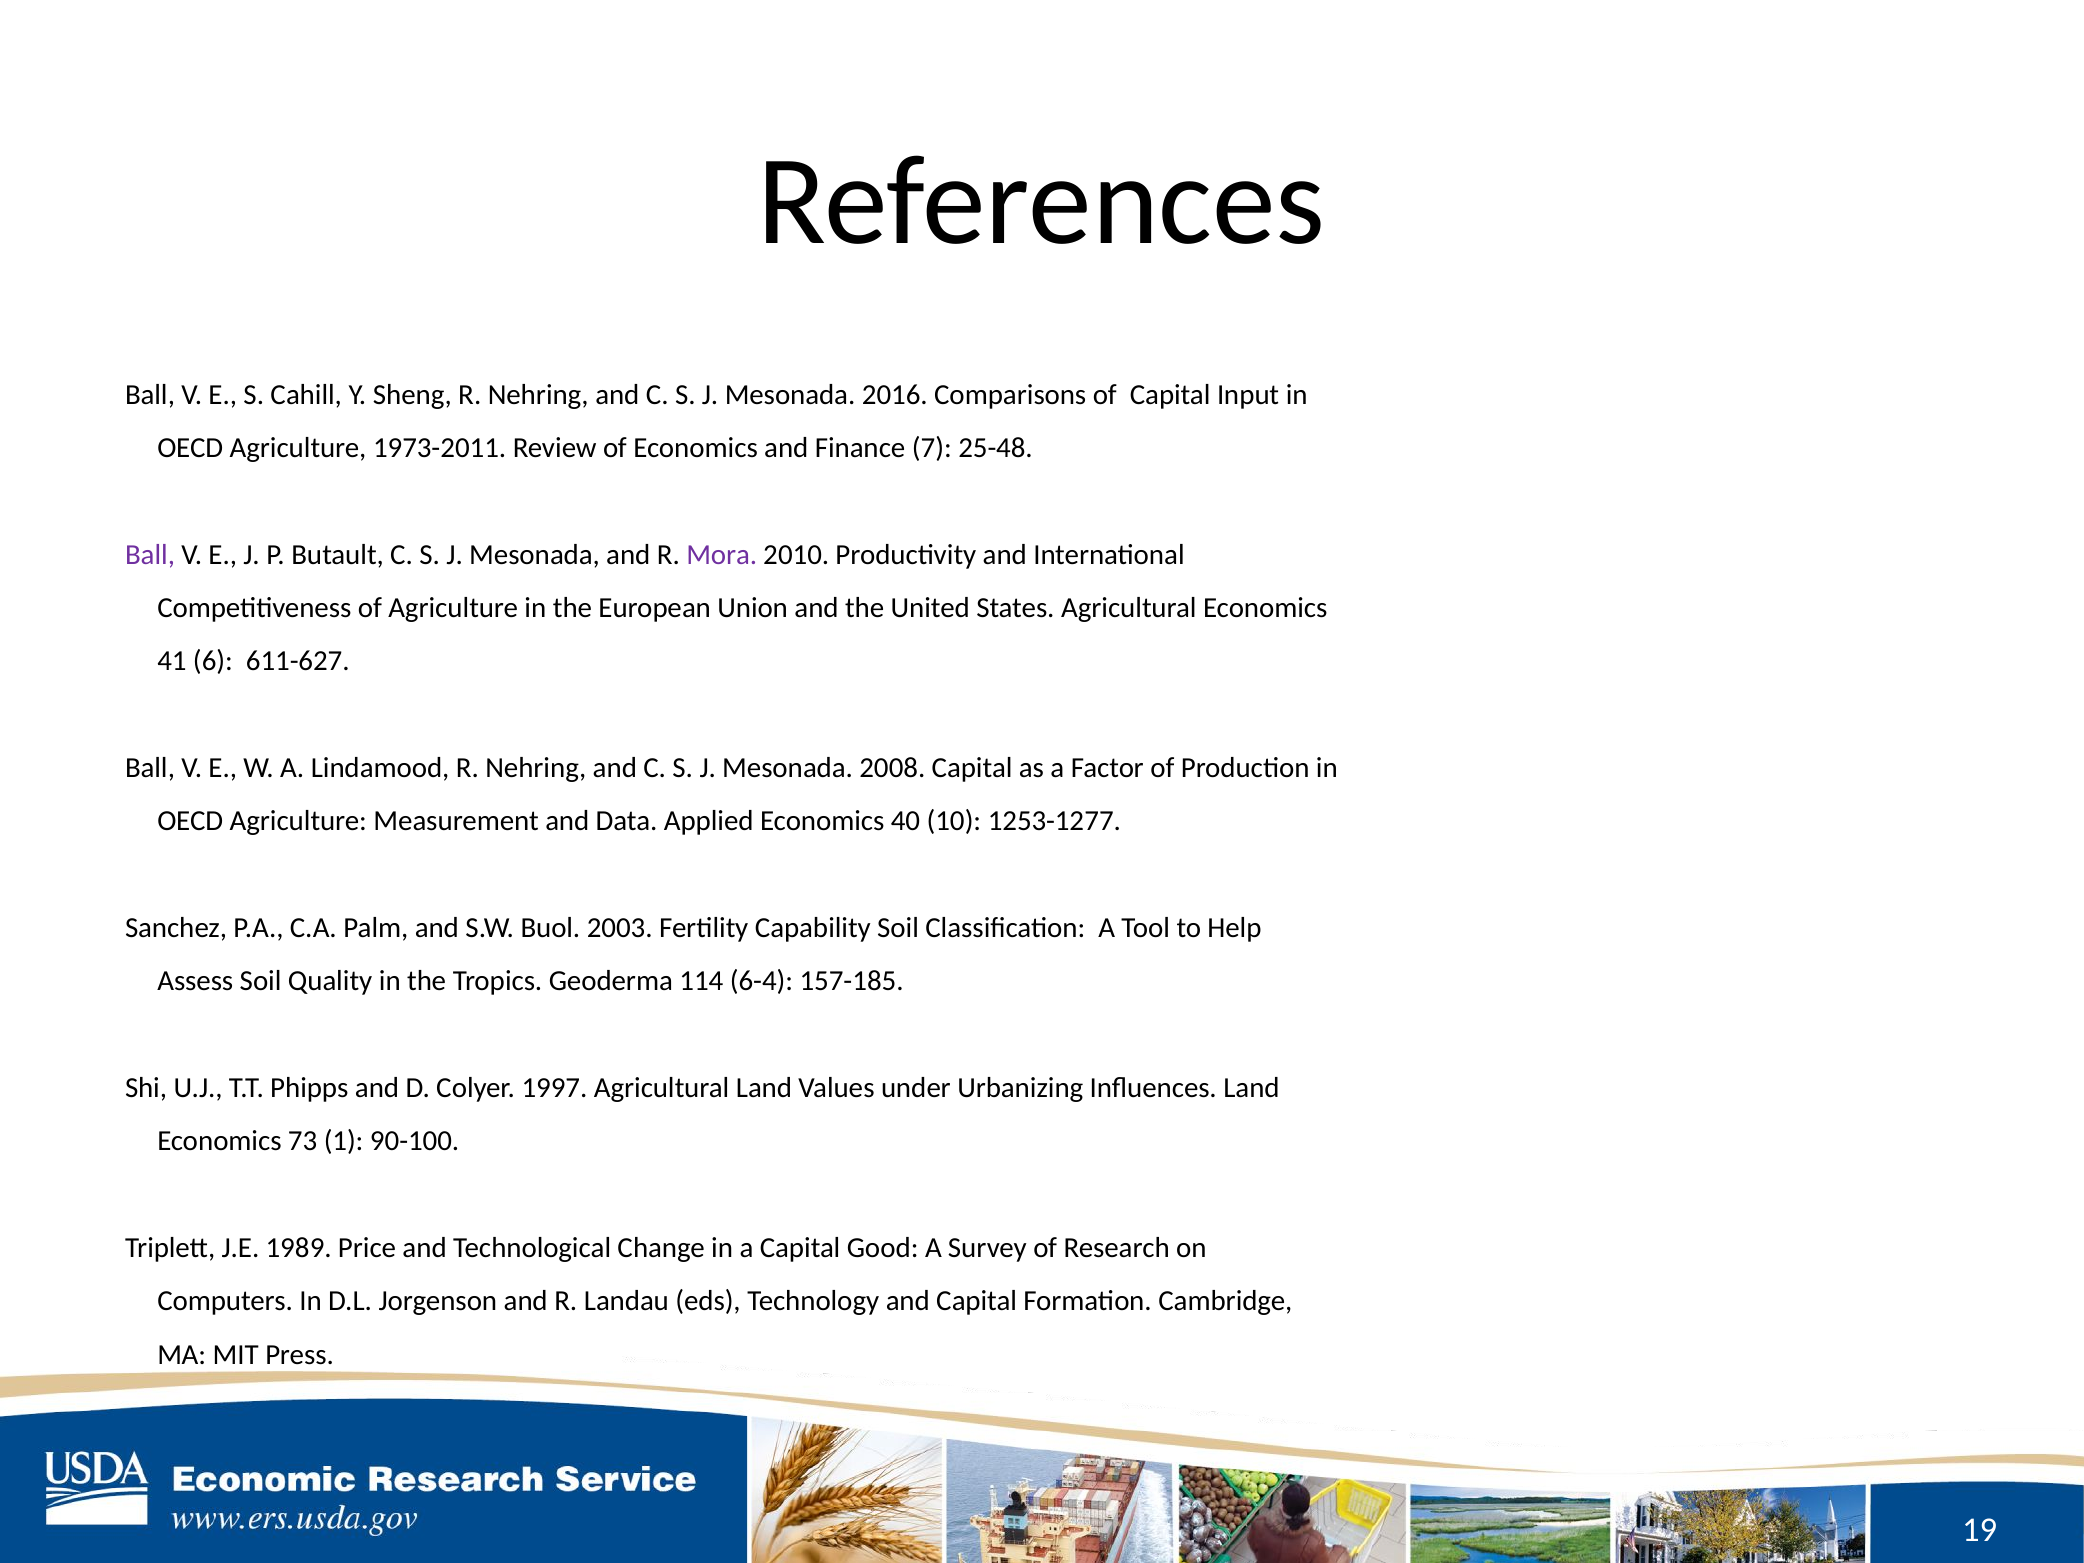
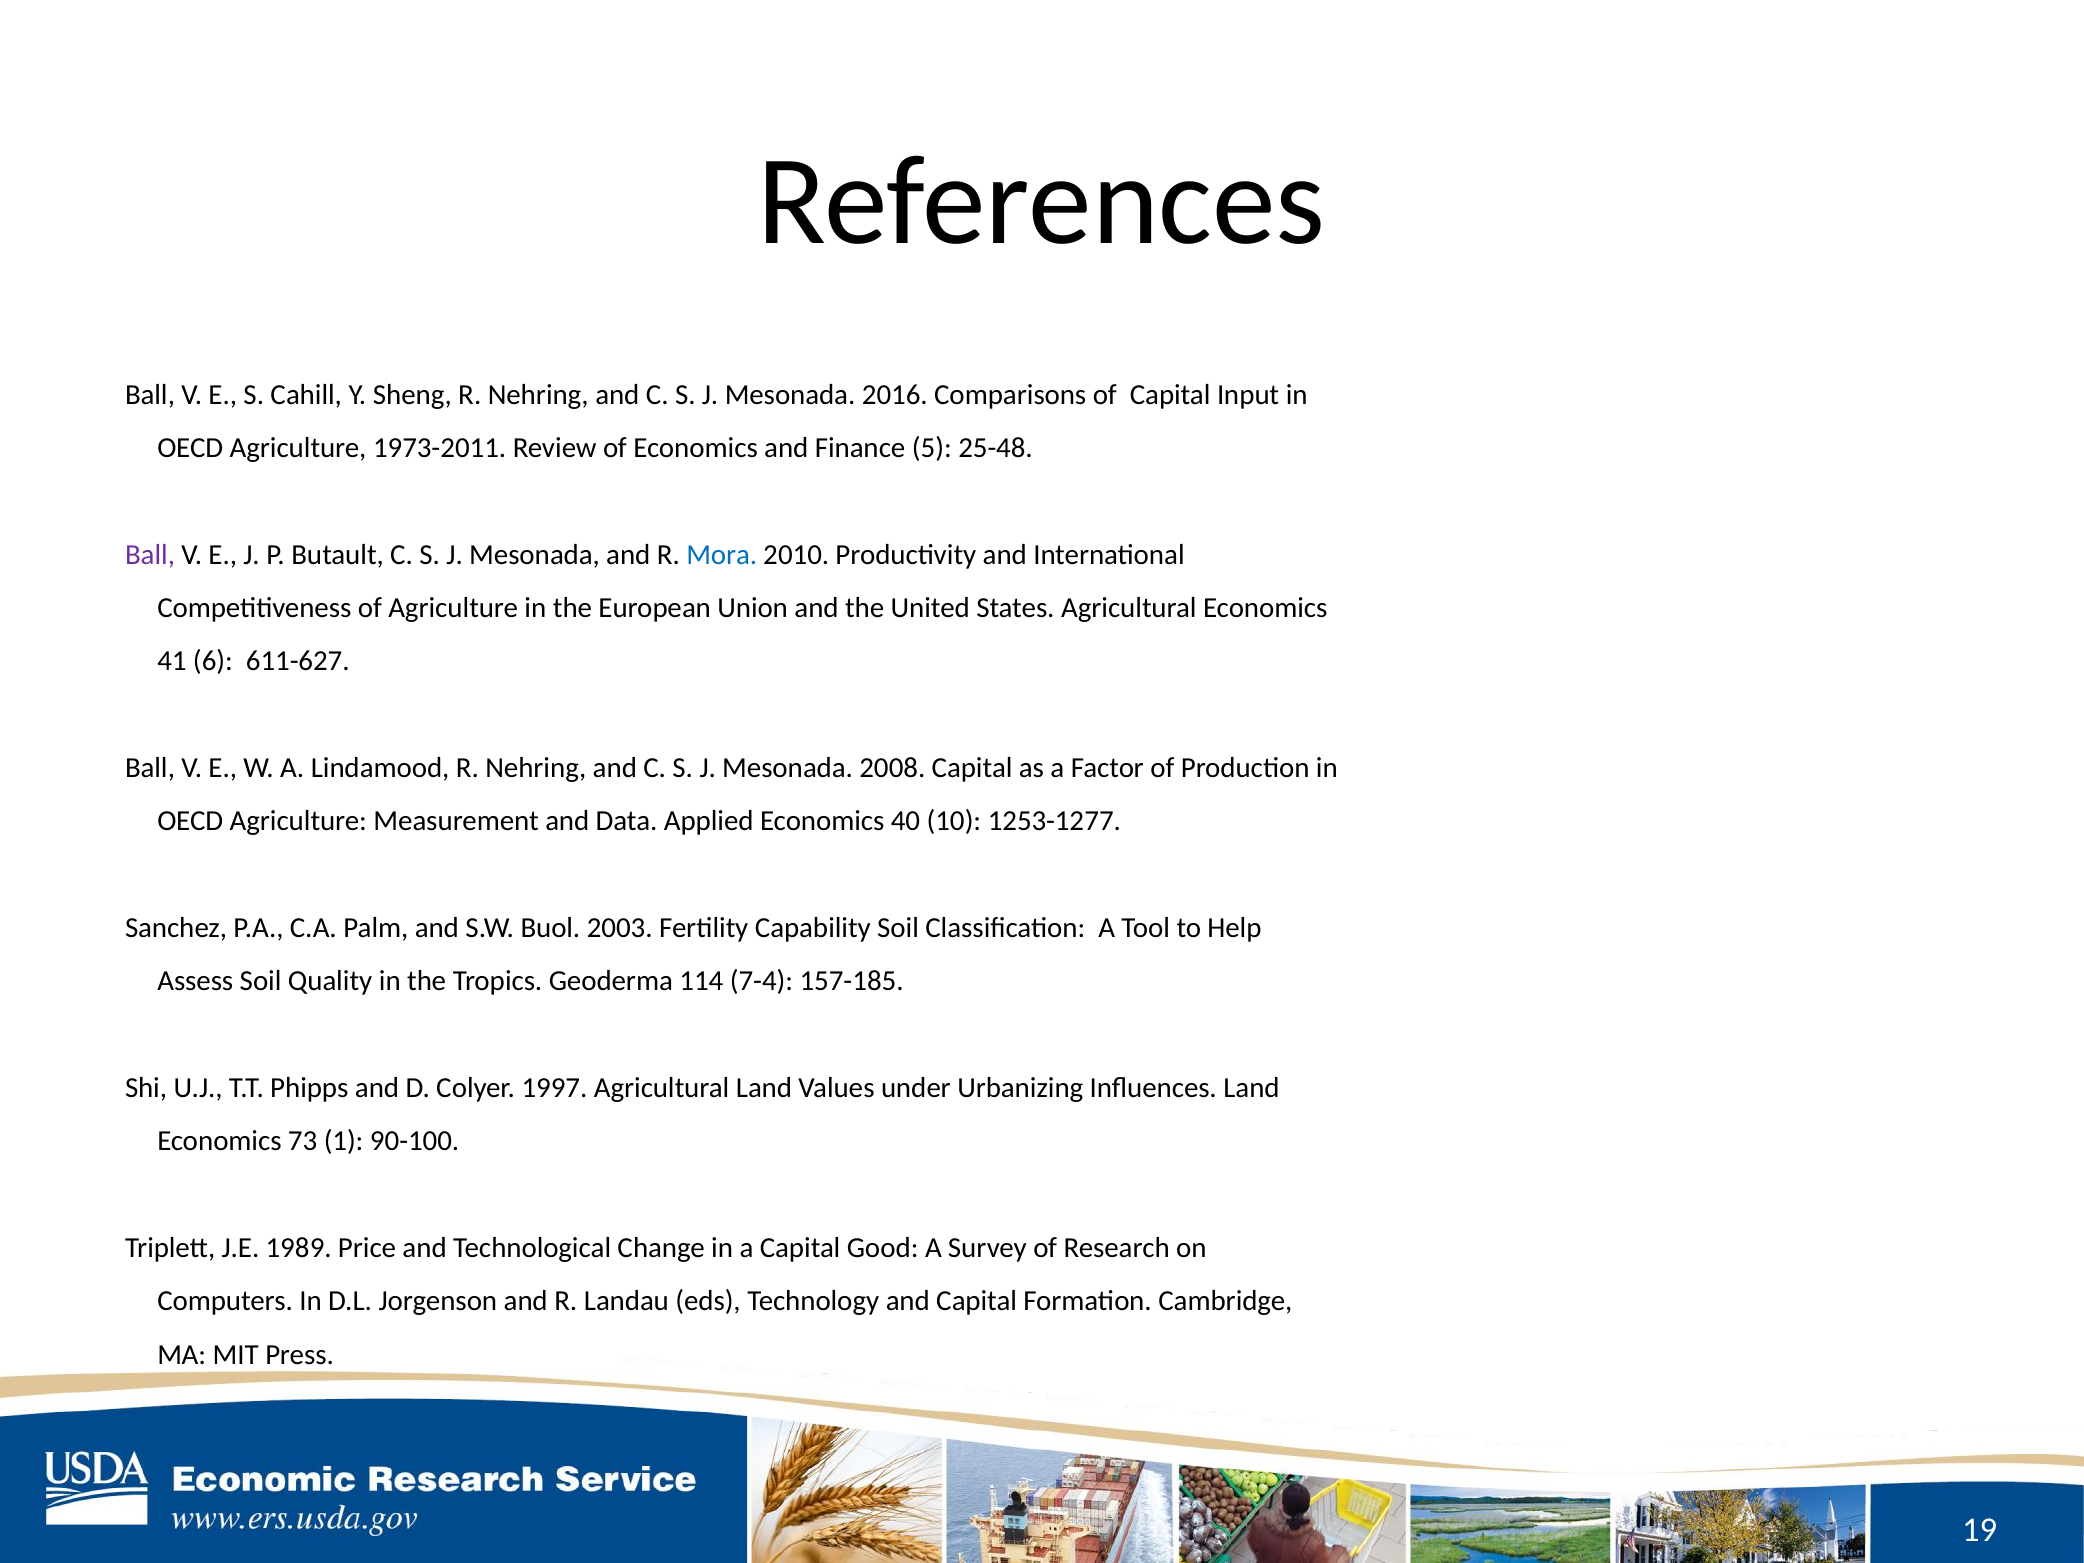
7: 7 -> 5
Mora colour: purple -> blue
6-4: 6-4 -> 7-4
